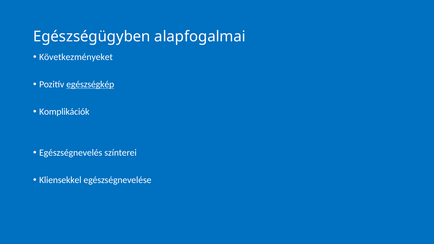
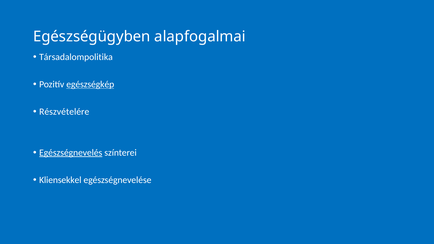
Következményeket: Következményeket -> Társadalompolitika
Komplikációk: Komplikációk -> Részvételére
Egészségnevelés underline: none -> present
